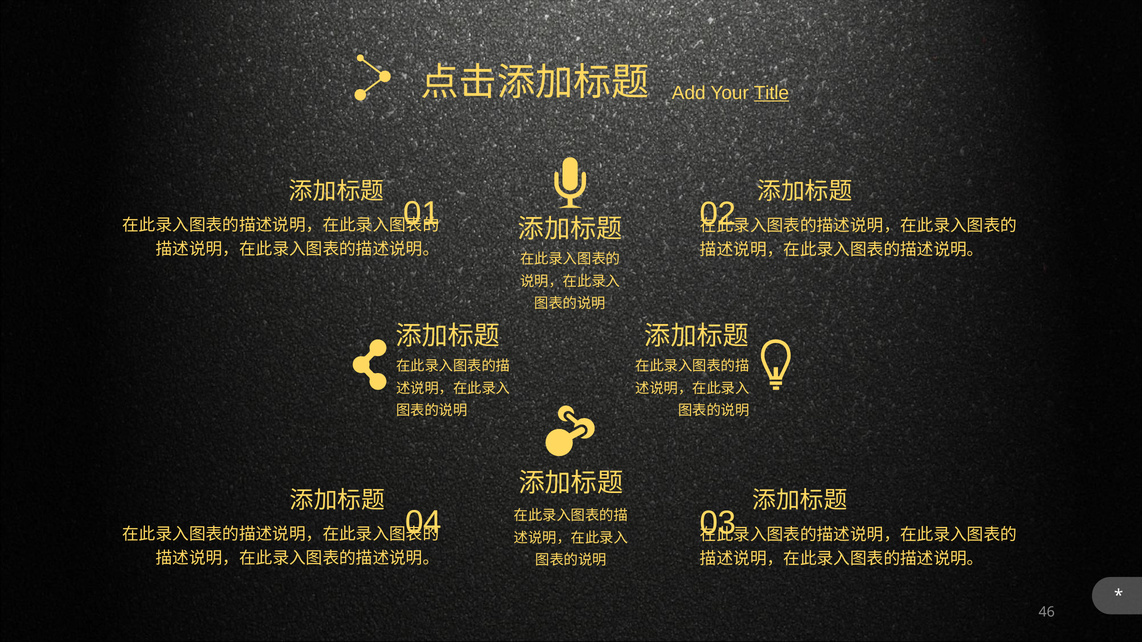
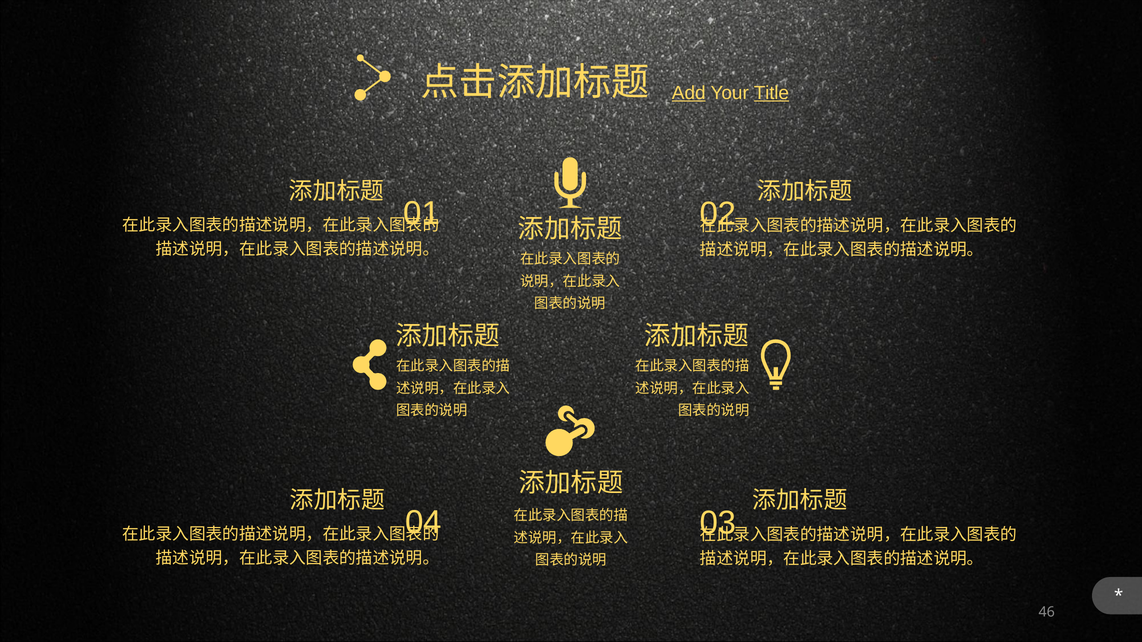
Add underline: none -> present
